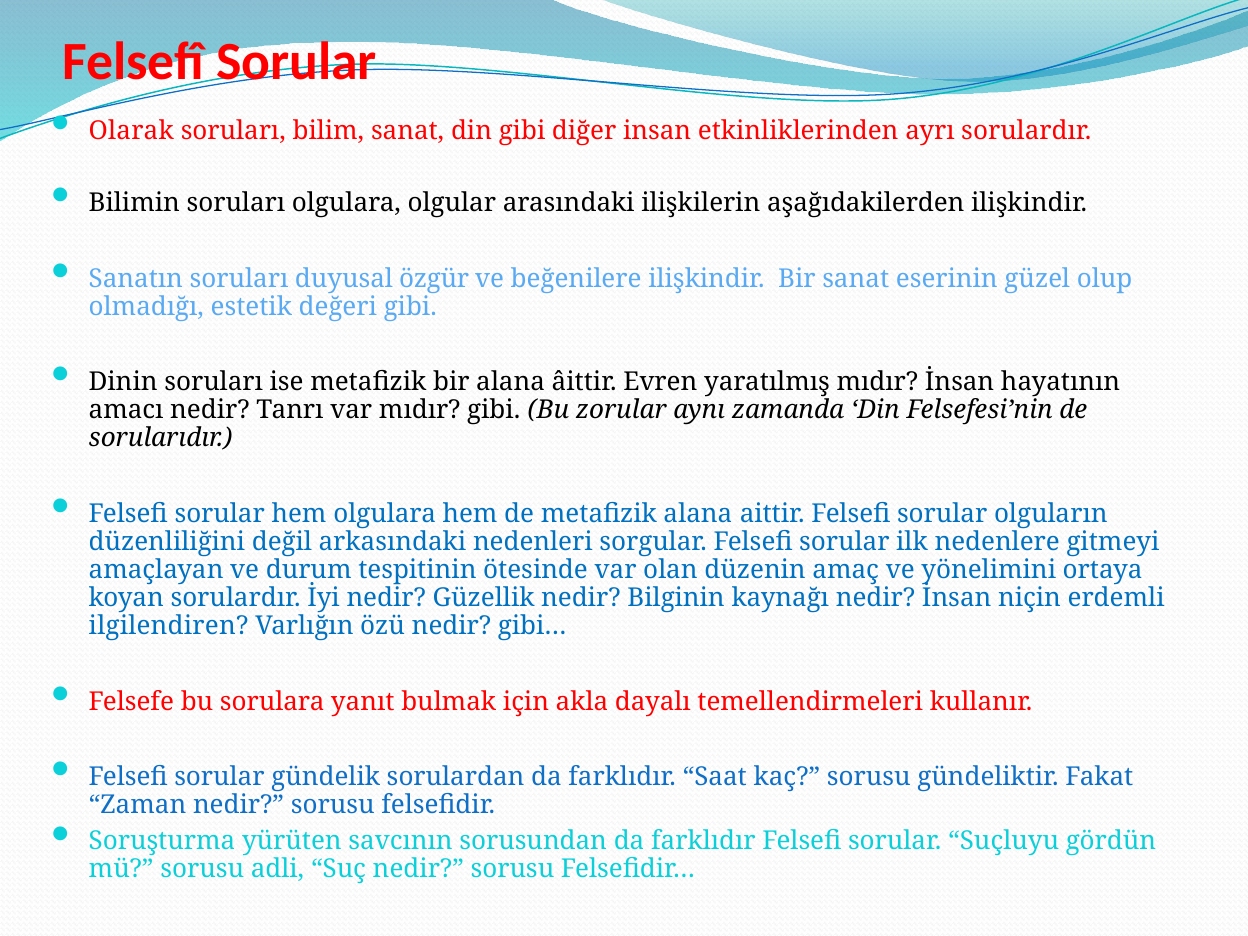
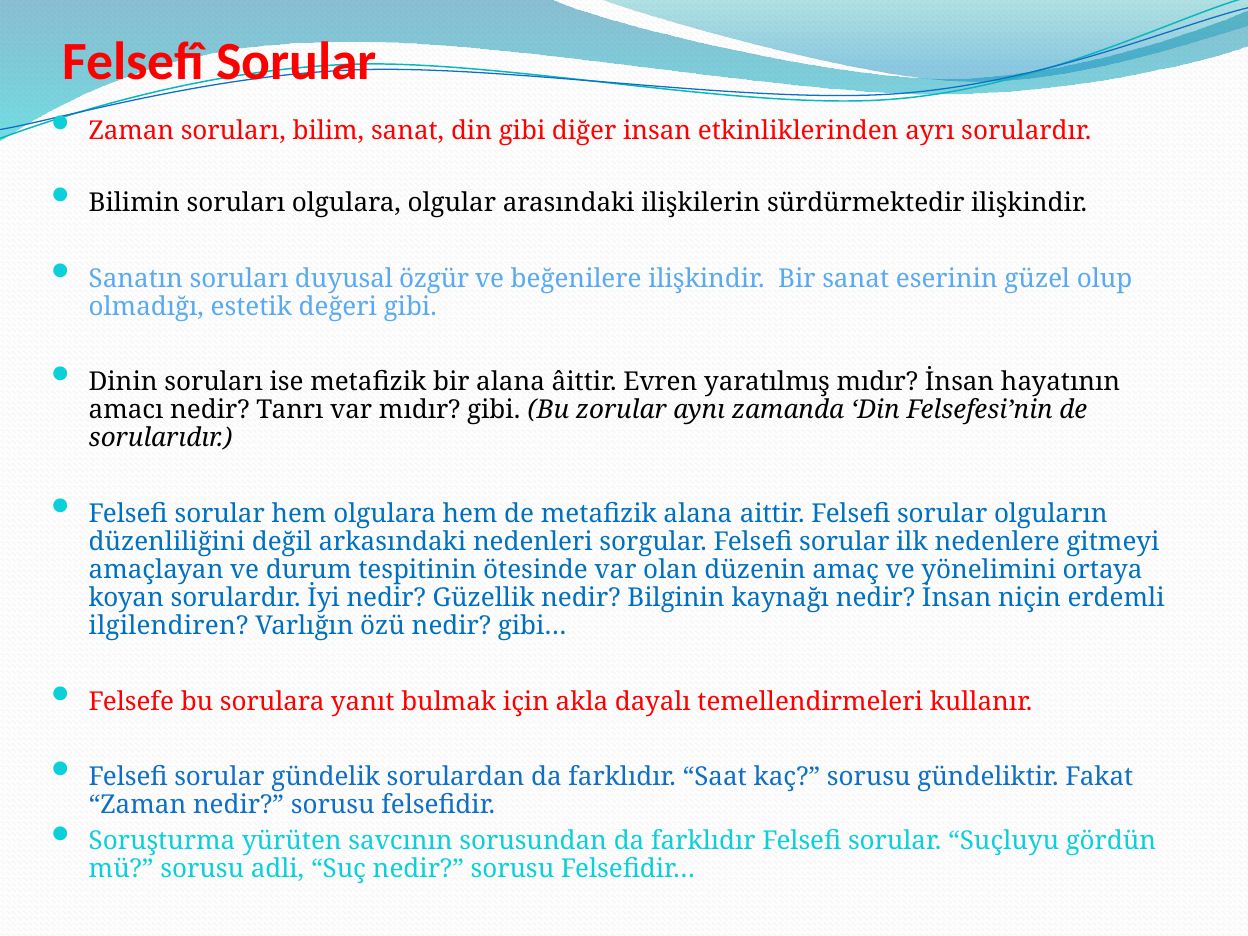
Olarak at (131, 131): Olarak -> Zaman
aşağıdakilerden: aşağıdakilerden -> sürdürmektedir
